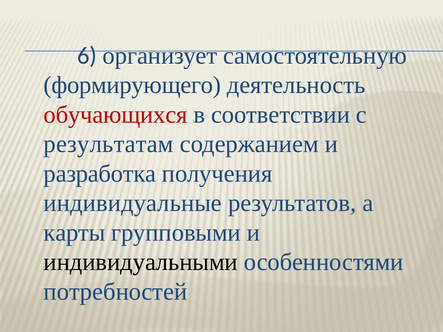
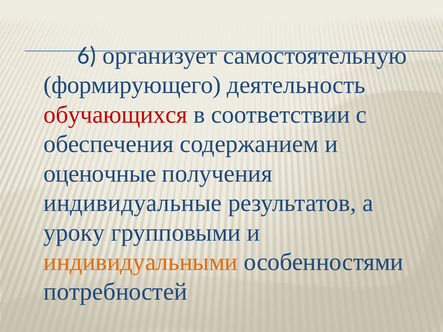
результатам: результатам -> обеспечения
разработка: разработка -> оценочные
карты: карты -> уроку
индивидуальными colour: black -> orange
